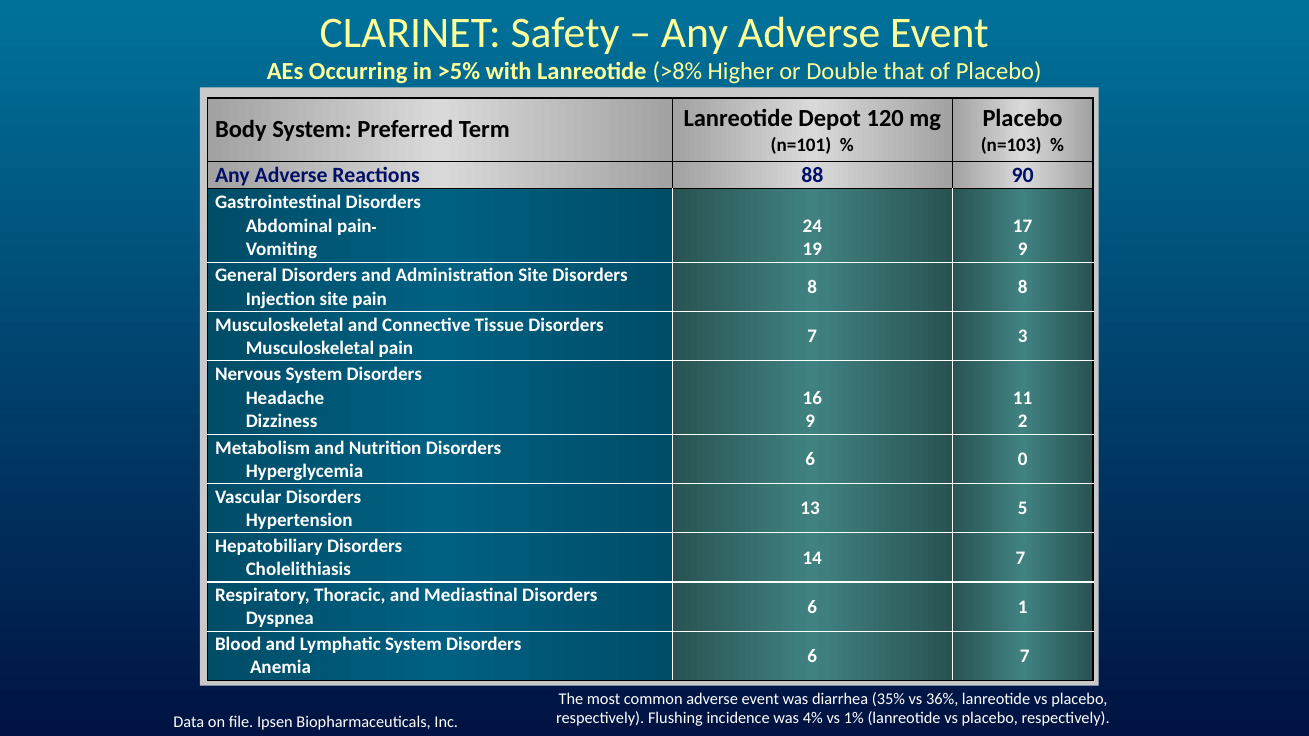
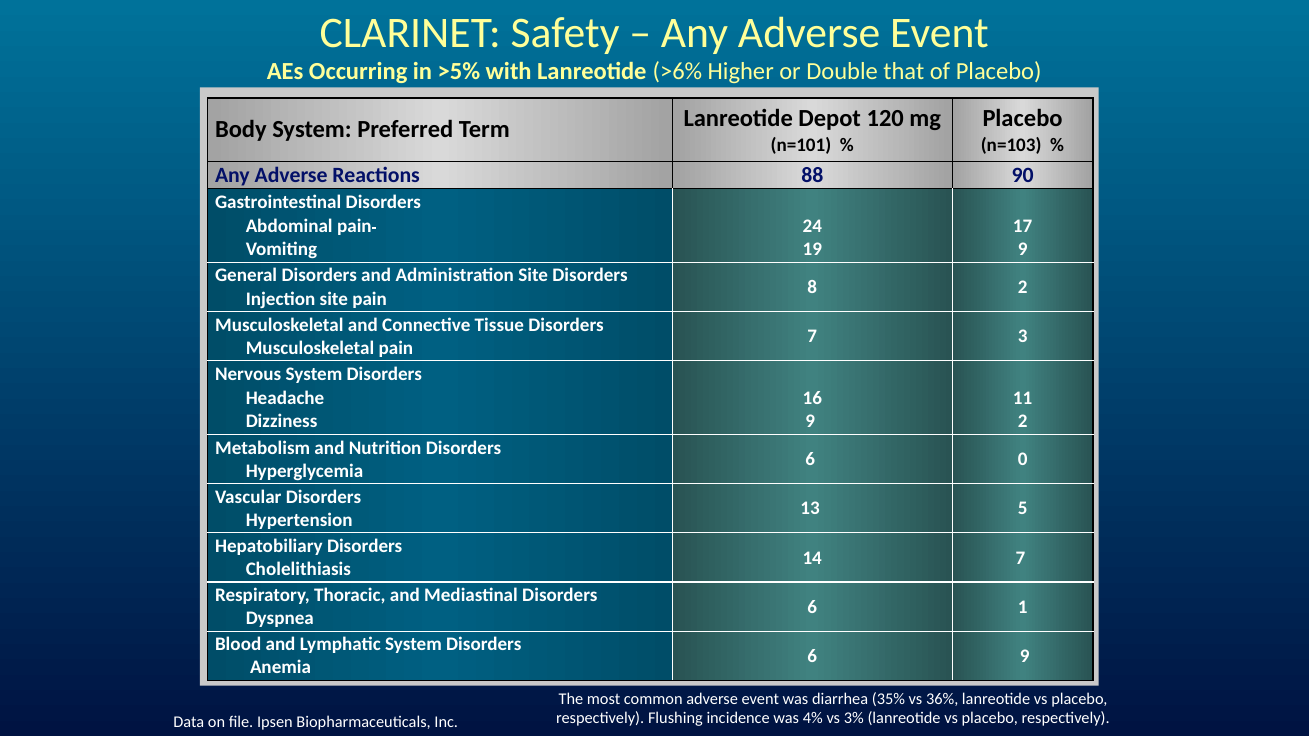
>8%: >8% -> >6%
8 8: 8 -> 2
6 7: 7 -> 9
1%: 1% -> 3%
